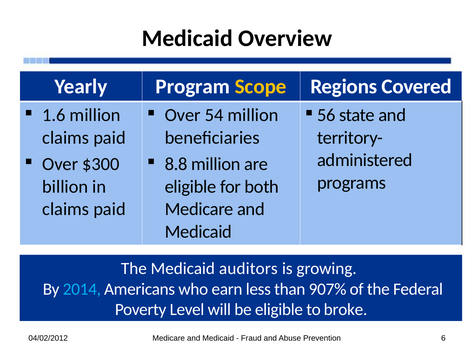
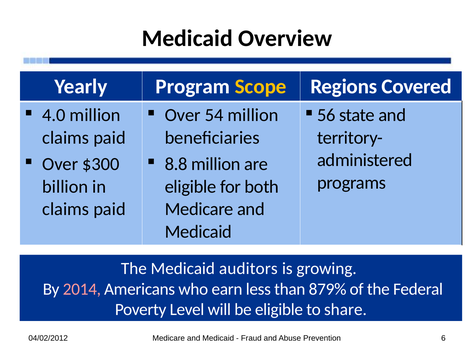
1.6: 1.6 -> 4.0
2014 colour: light blue -> pink
907%: 907% -> 879%
broke: broke -> share
